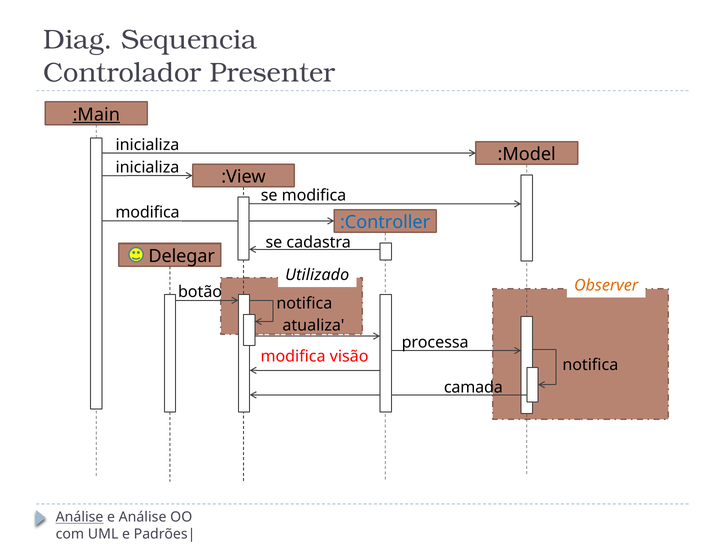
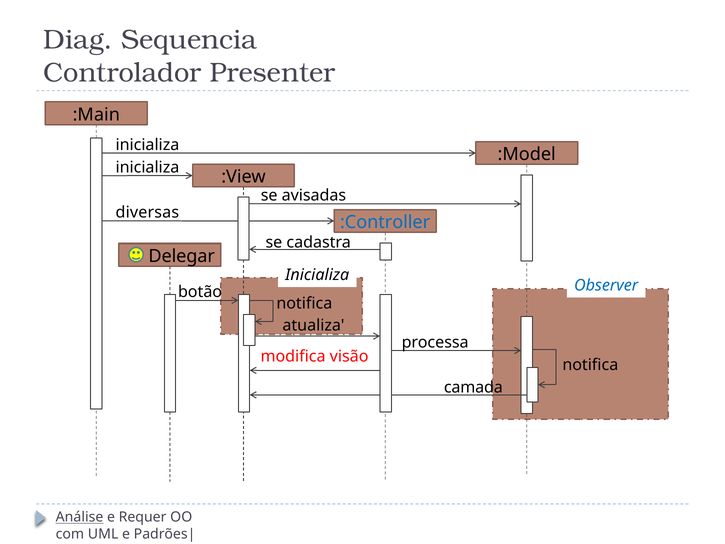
:Main underline: present -> none
se modifica: modifica -> avisadas
modifica at (148, 213): modifica -> diversas
Utilizado at (317, 275): Utilizado -> Inicializa
Observer colour: orange -> blue
e Análise: Análise -> Requer
